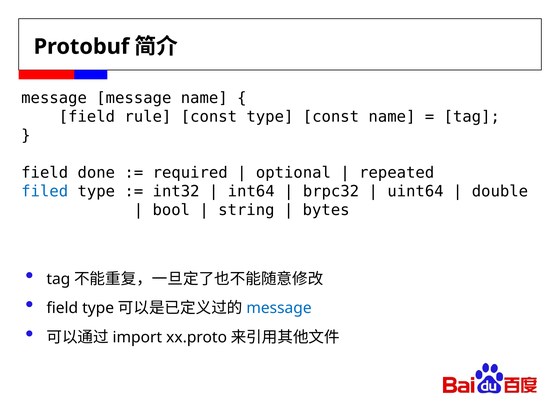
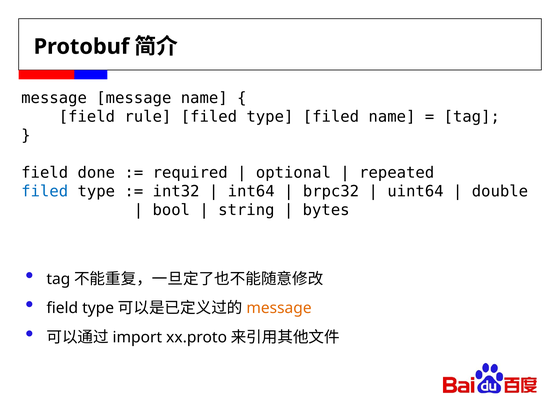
rule const: const -> filed
type const: const -> filed
message at (279, 308) colour: blue -> orange
